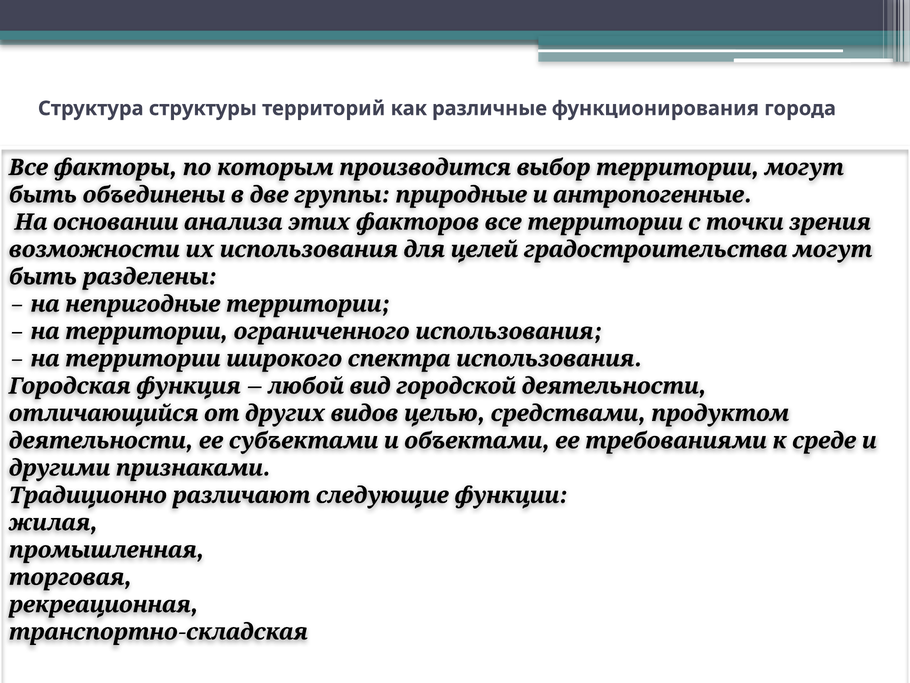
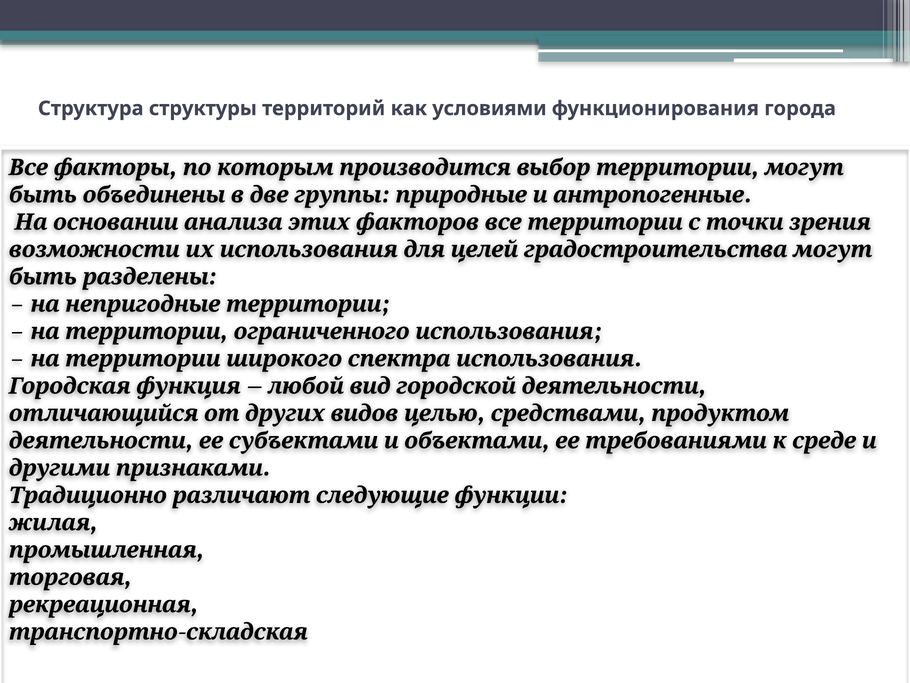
различные: различные -> условиями
